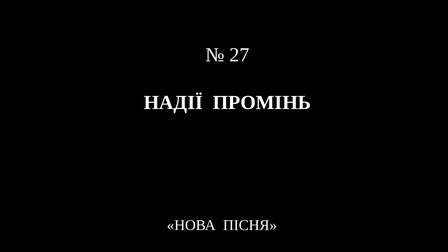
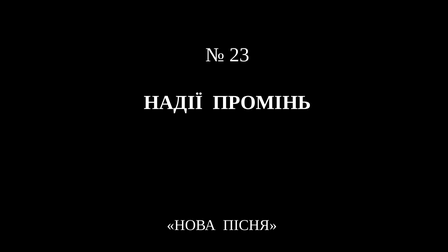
27: 27 -> 23
